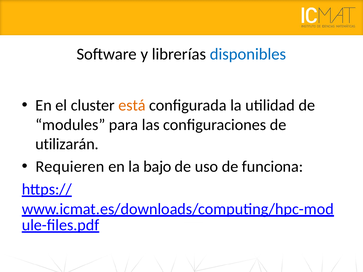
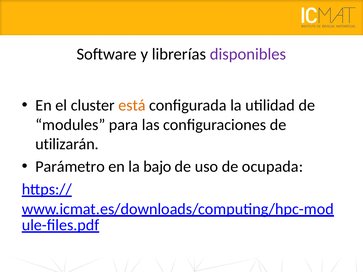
disponibles colour: blue -> purple
Requieren: Requieren -> Parámetro
funciona: funciona -> ocupada
